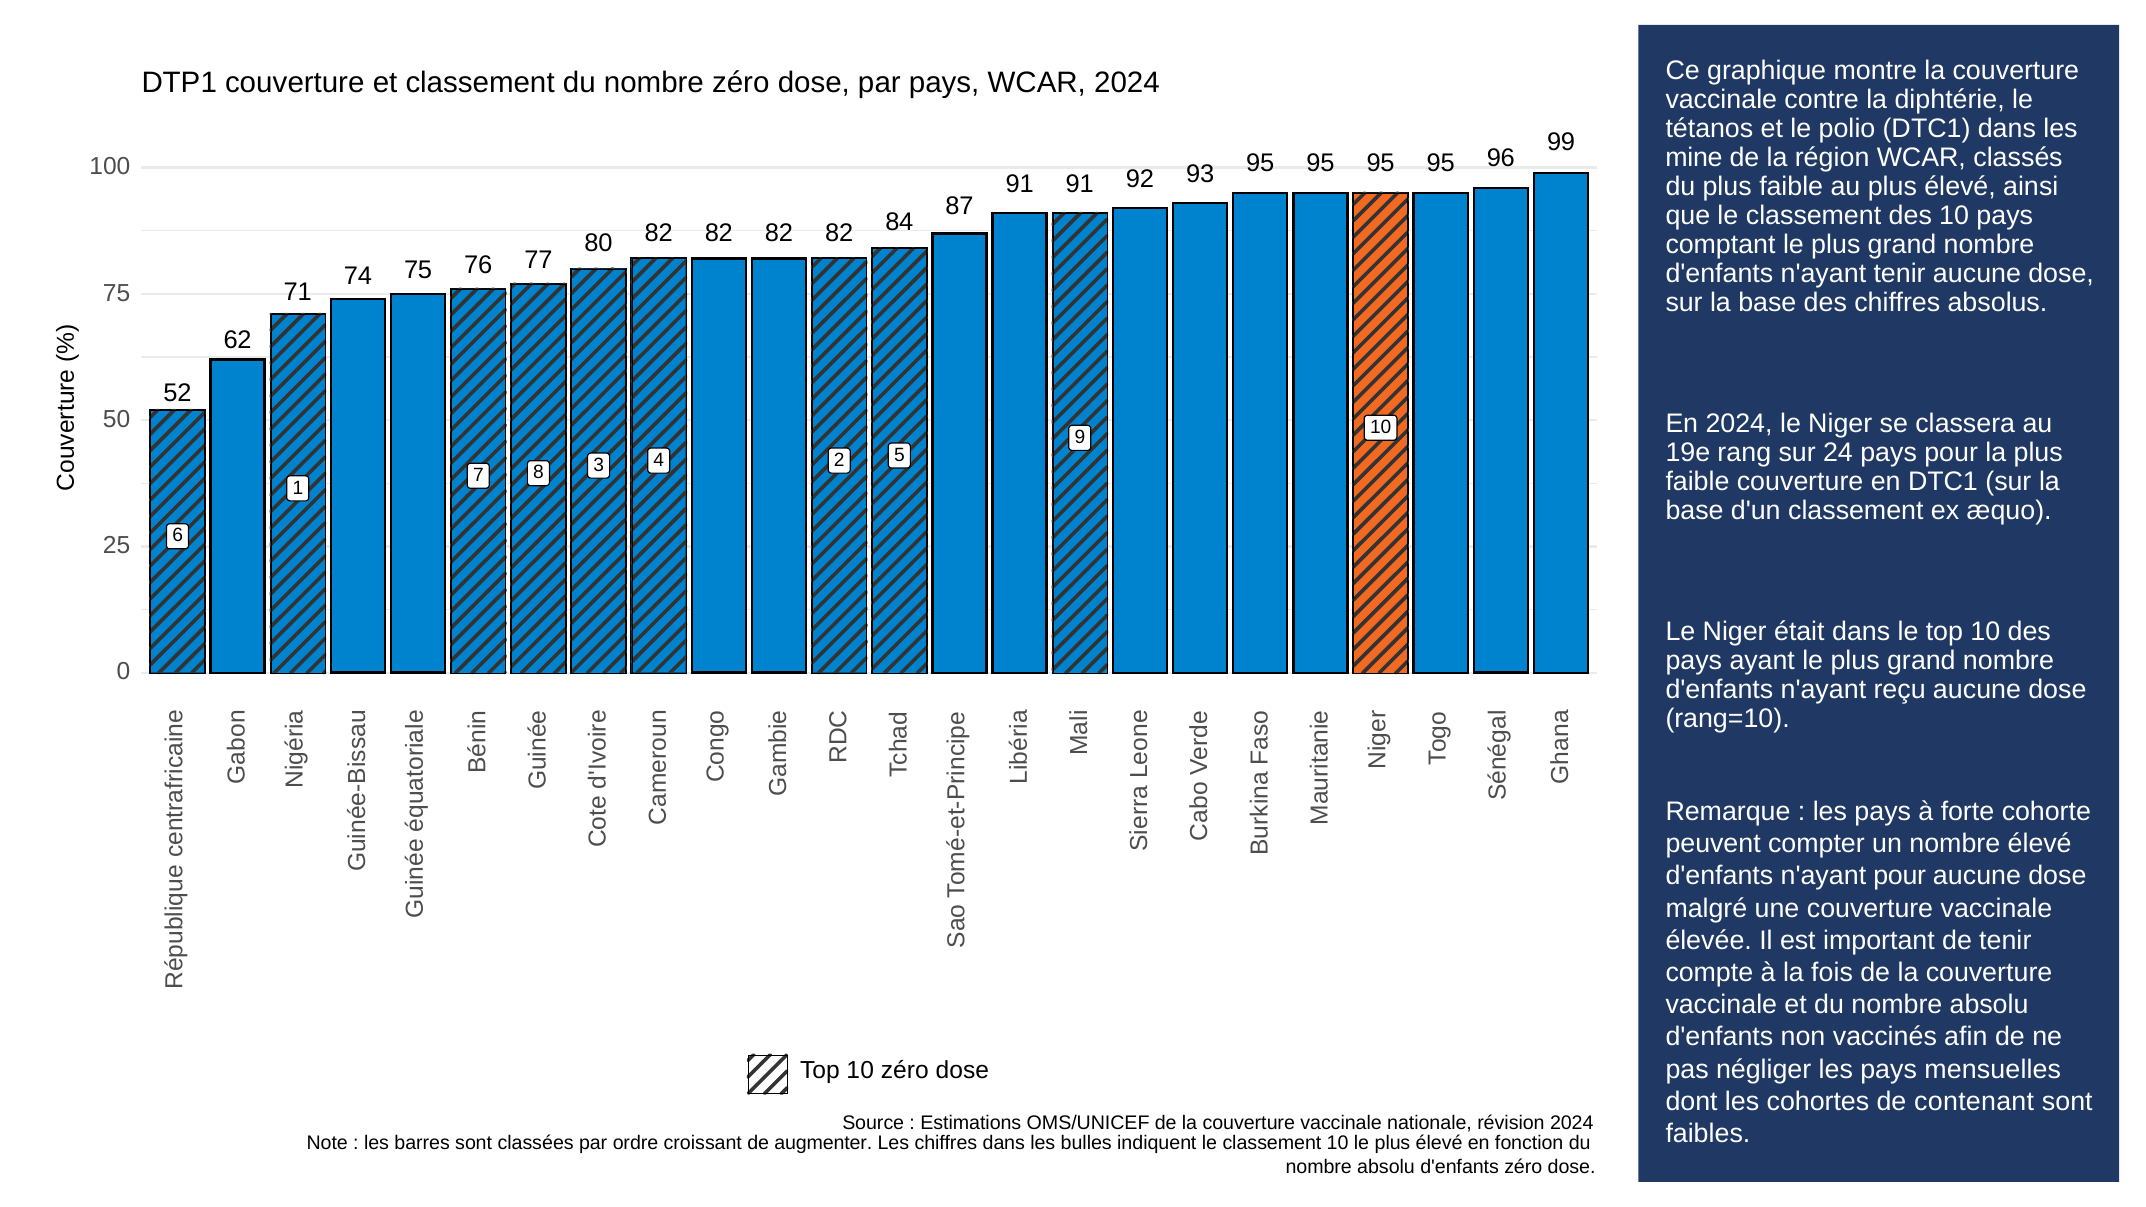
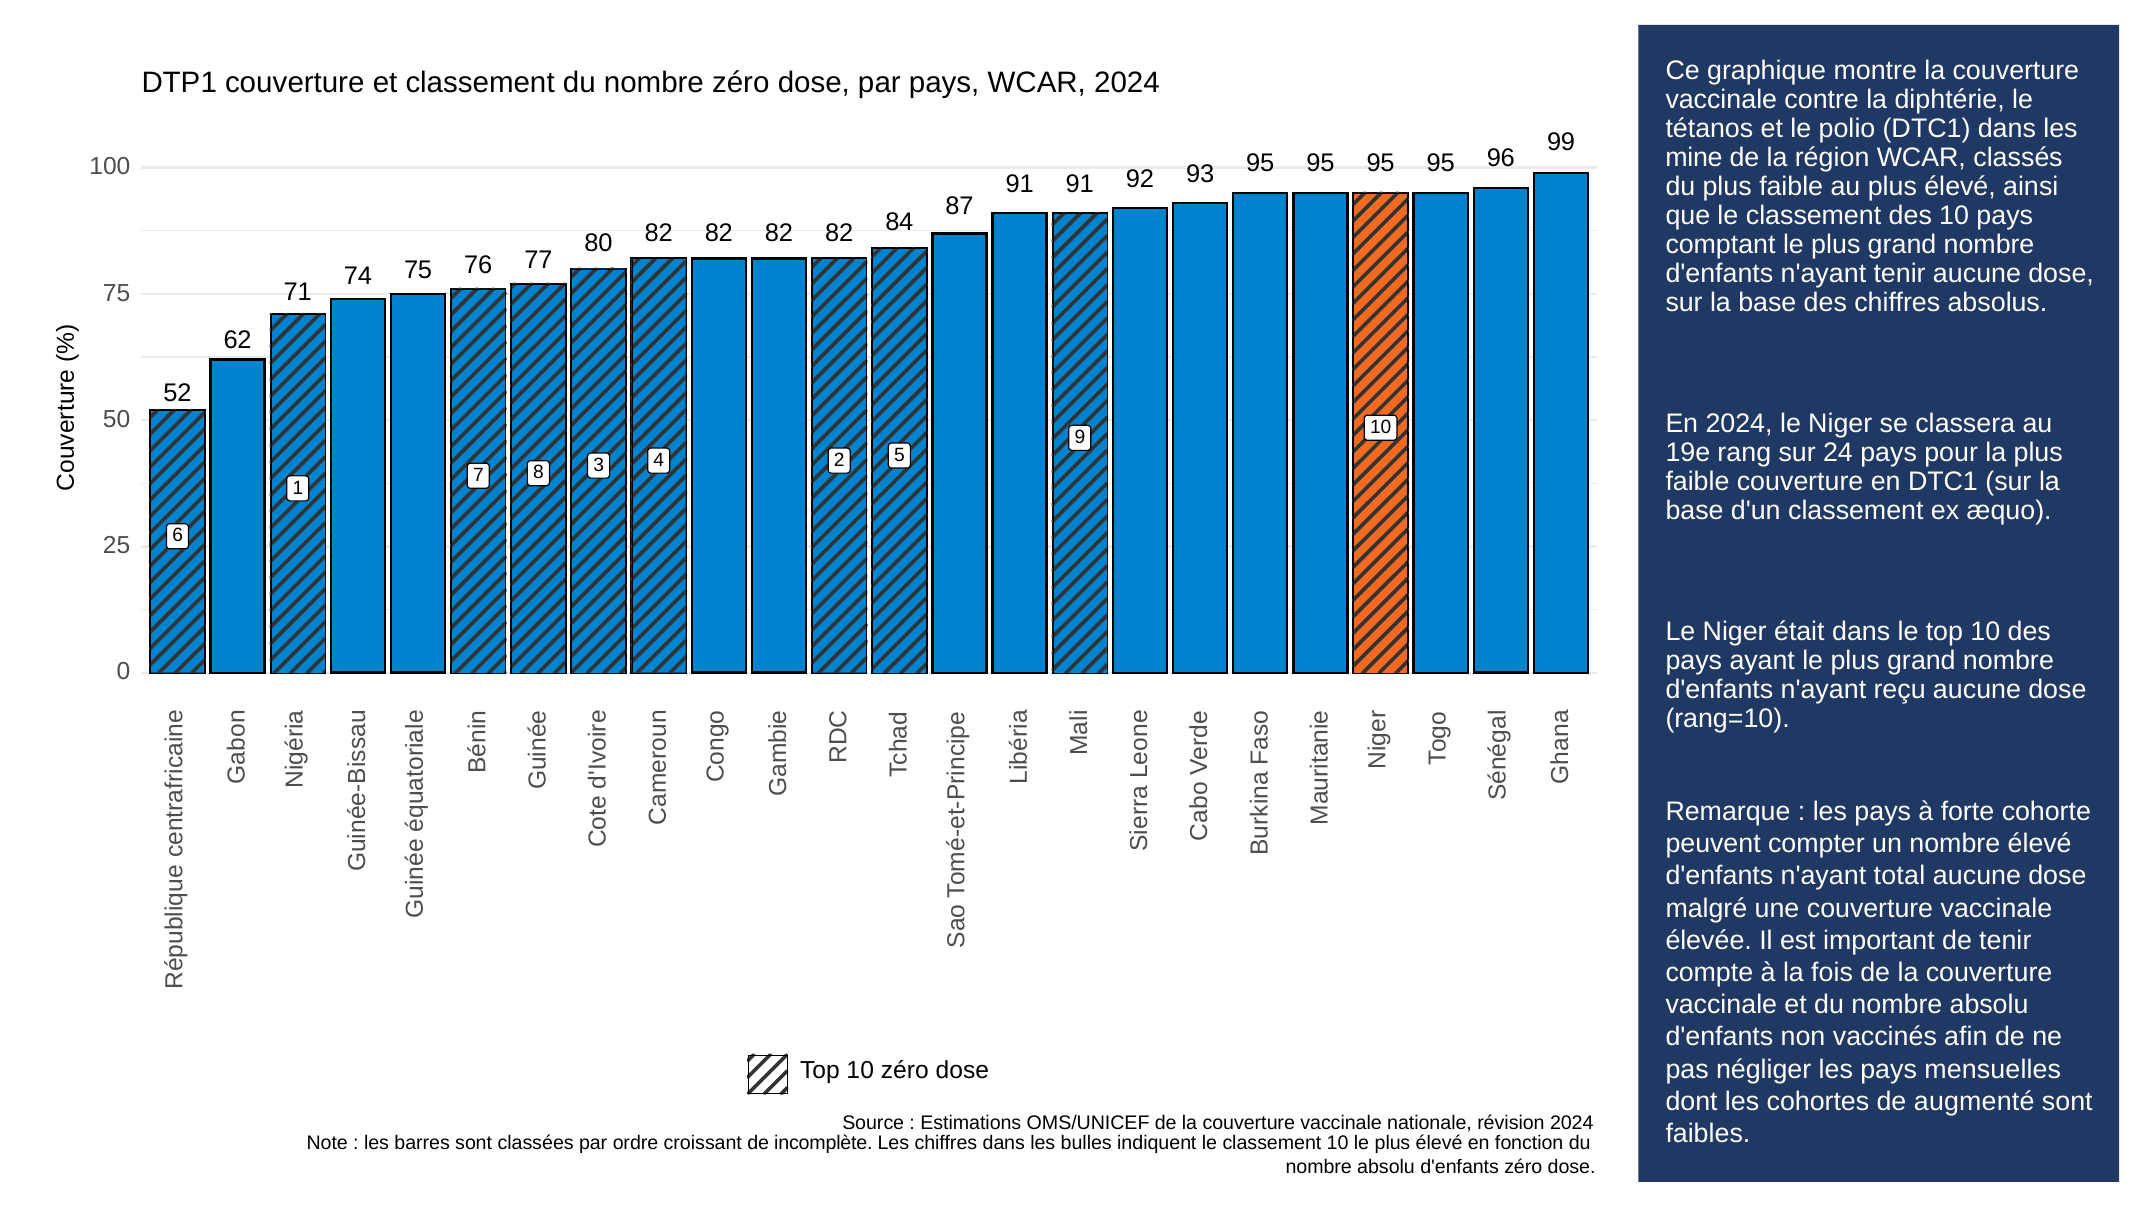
n'ayant pour: pour -> total
contenant: contenant -> augmenté
augmenter: augmenter -> incomplète
